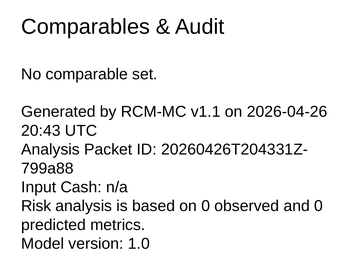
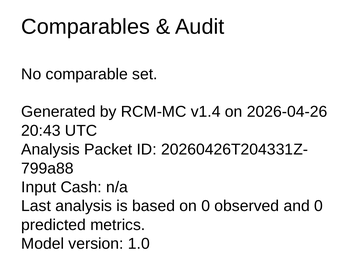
v1.1: v1.1 -> v1.4
Risk: Risk -> Last
